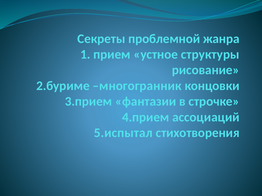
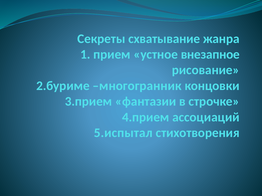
проблемной: проблемной -> схватывание
структуры: структуры -> внезапное
